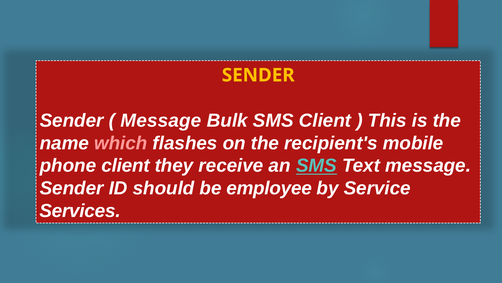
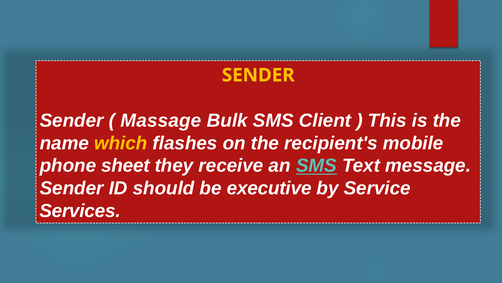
Message at (161, 120): Message -> Massage
which colour: pink -> yellow
phone client: client -> sheet
employee: employee -> executive
